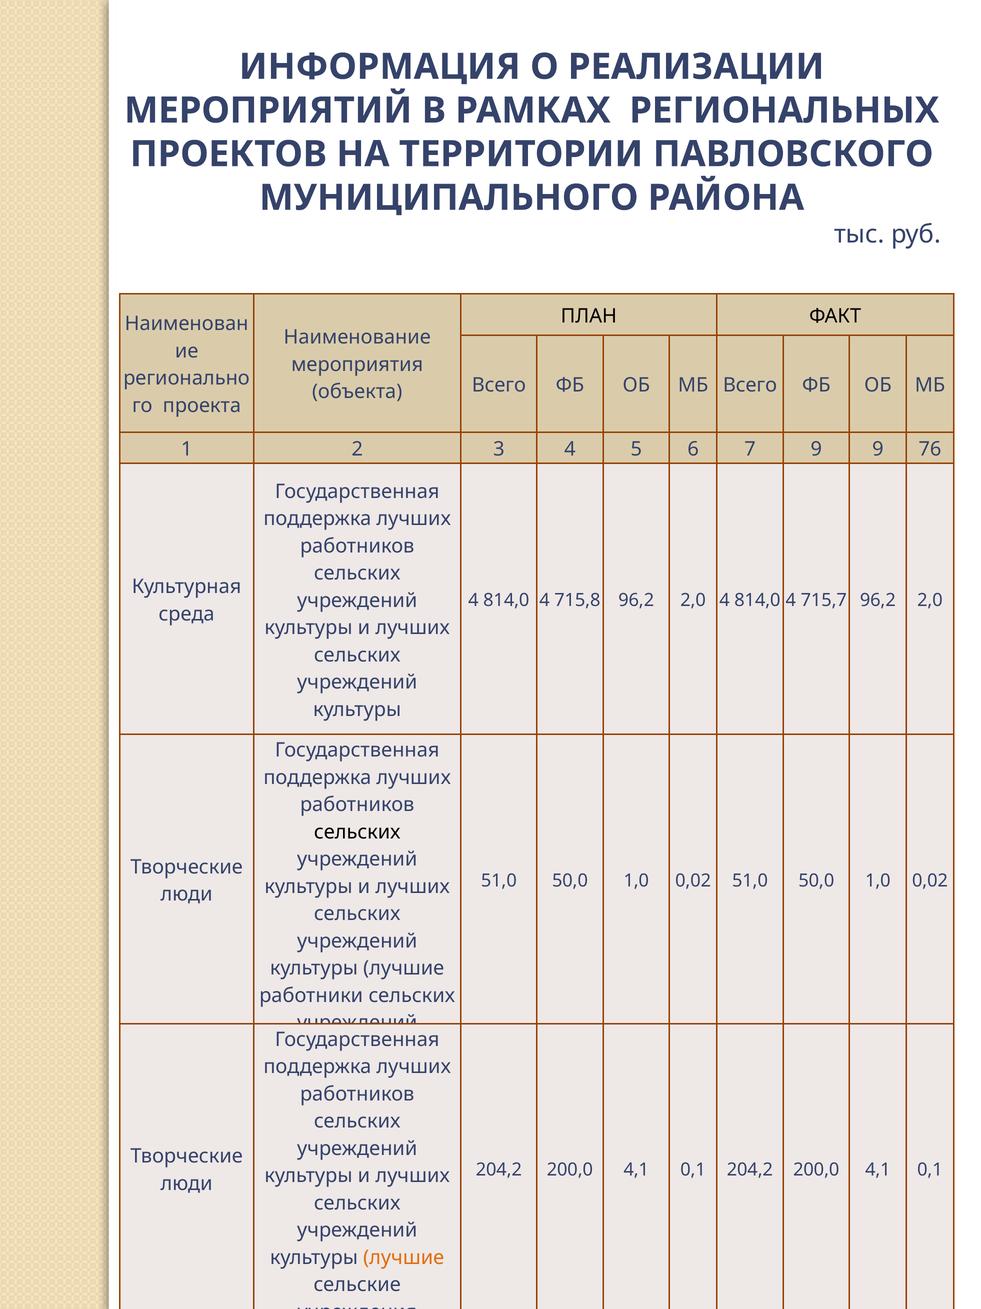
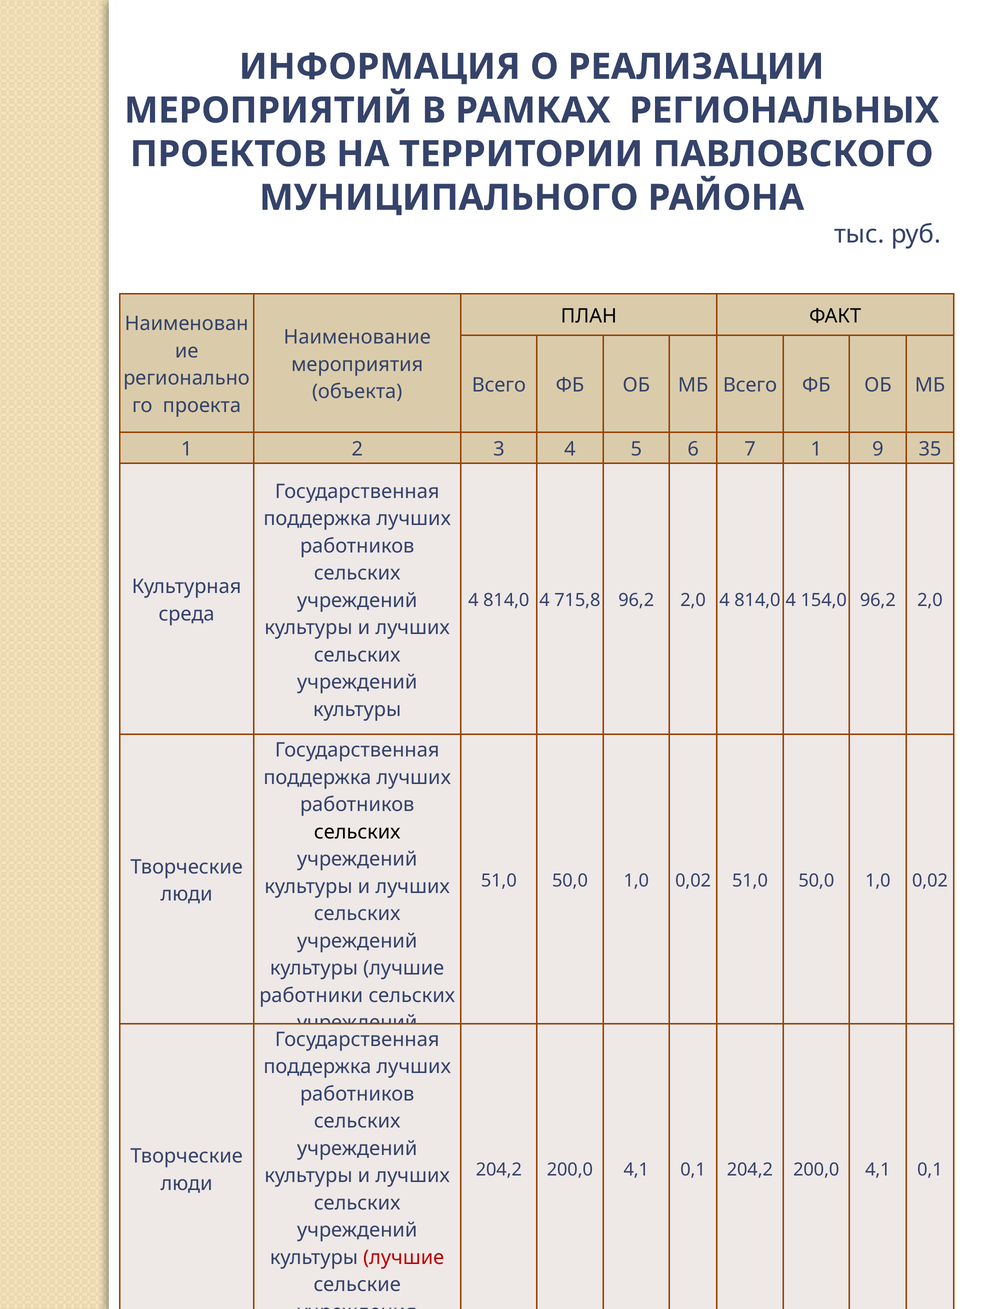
7 9: 9 -> 1
76: 76 -> 35
715,7: 715,7 -> 154,0
лучшие at (404, 1257) colour: orange -> red
